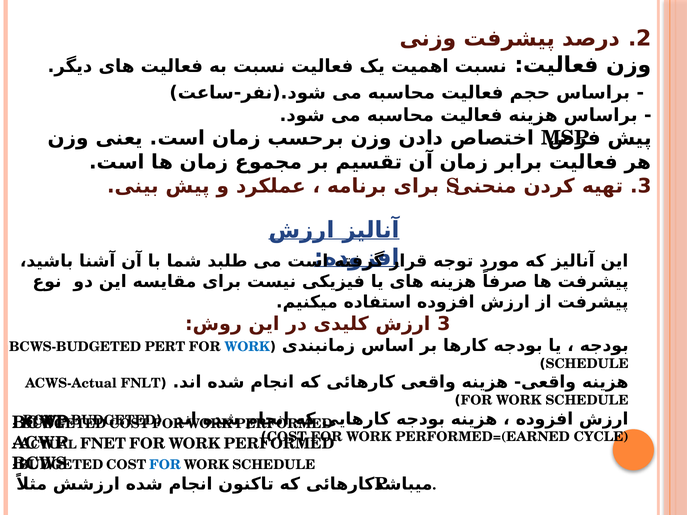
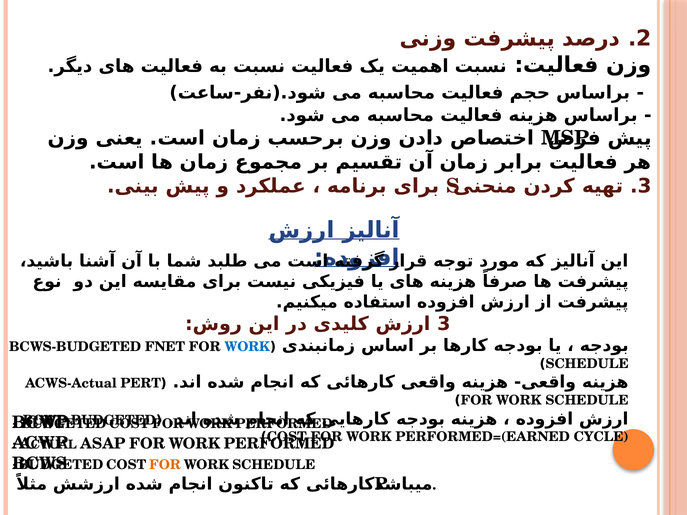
PERT: PERT -> FNET
FNLT: FNLT -> PERT
FNET: FNET -> ASAP
FOR at (165, 465) colour: blue -> orange
